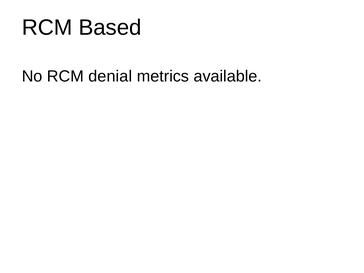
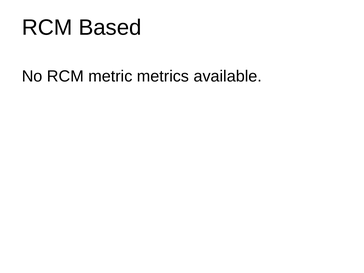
denial: denial -> metric
